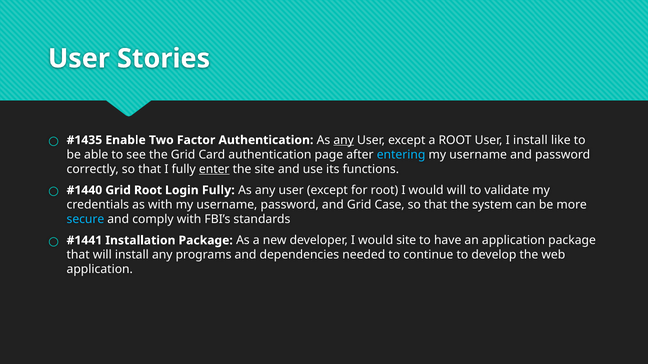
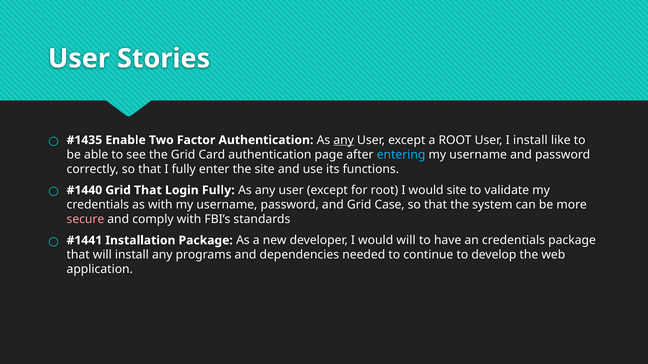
enter underline: present -> none
Grid Root: Root -> That
would will: will -> site
secure colour: light blue -> pink
would site: site -> will
an application: application -> credentials
